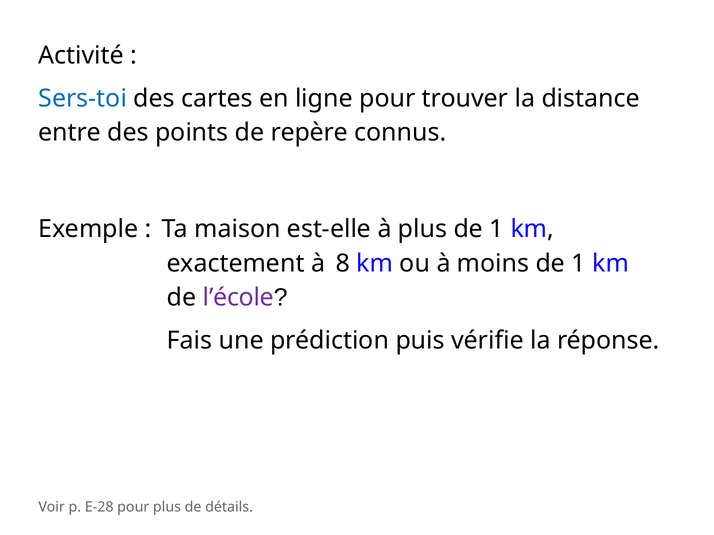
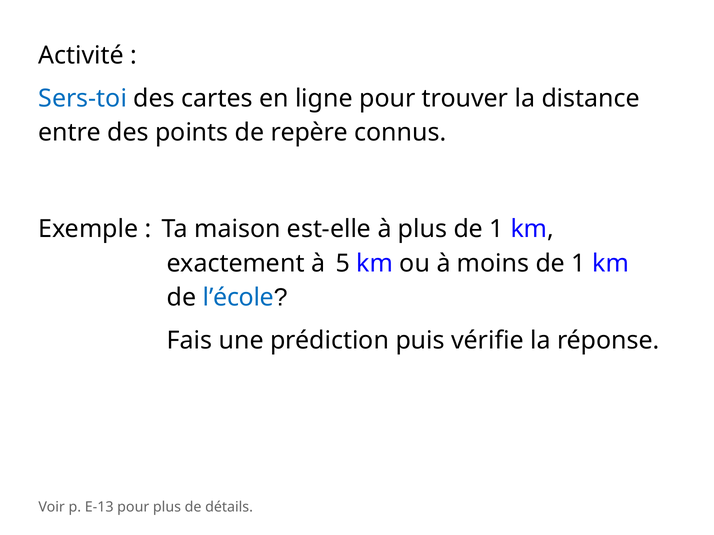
8: 8 -> 5
l’école colour: purple -> blue
E-28: E-28 -> E-13
